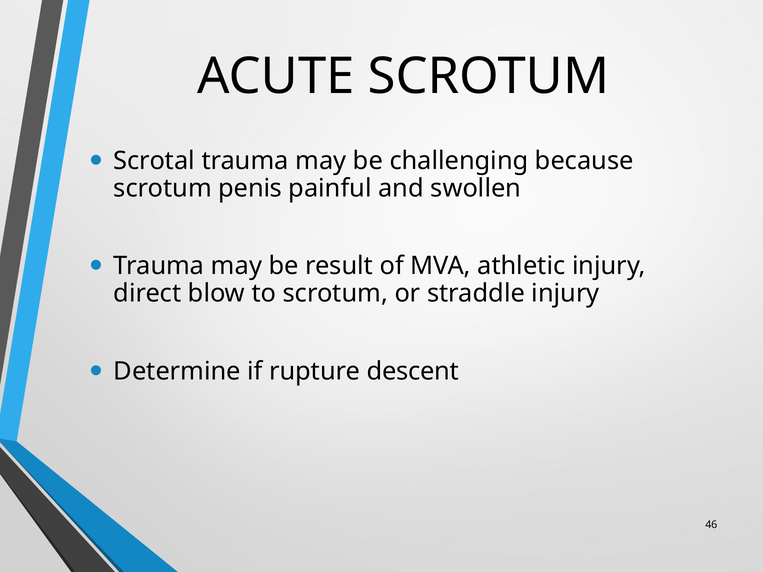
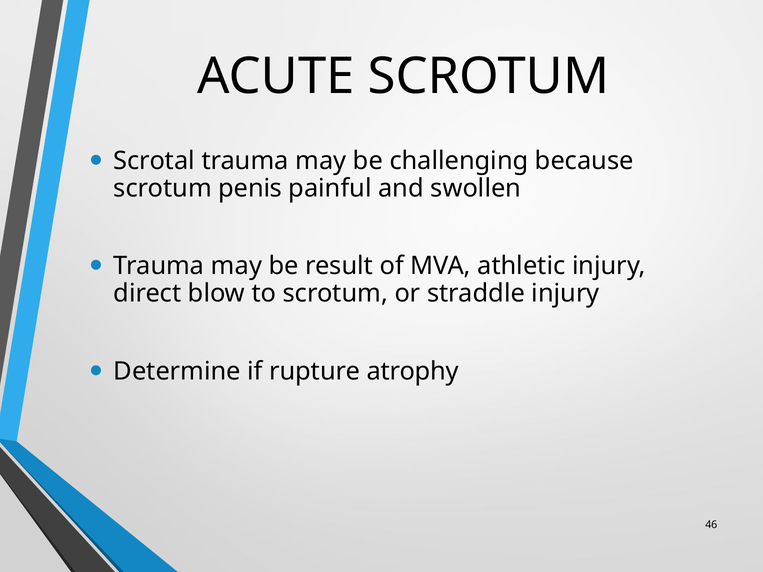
descent: descent -> atrophy
